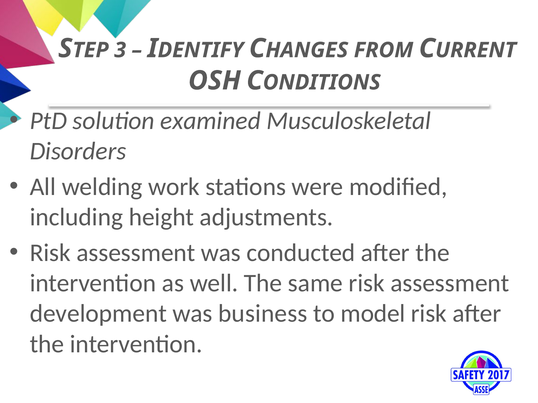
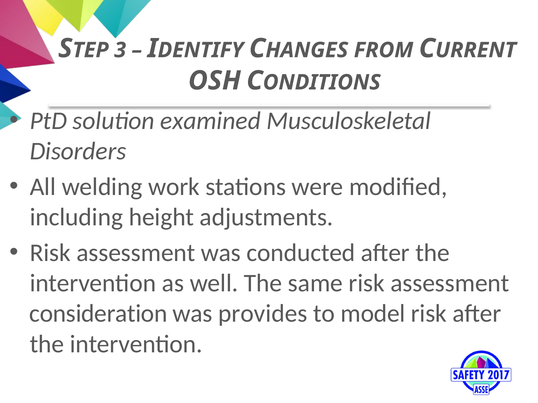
development: development -> consideration
business: business -> provides
